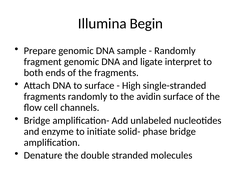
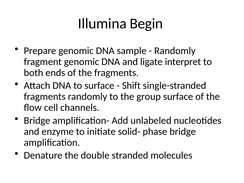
High: High -> Shift
avidin: avidin -> group
